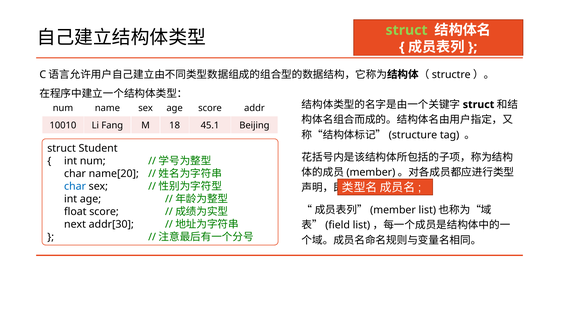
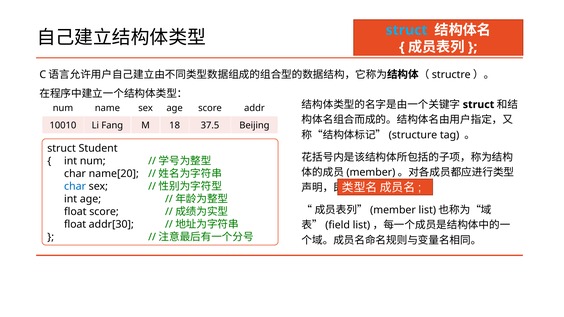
struct at (407, 30) colour: light green -> light blue
45.1: 45.1 -> 37.5
next at (75, 225): next -> float
